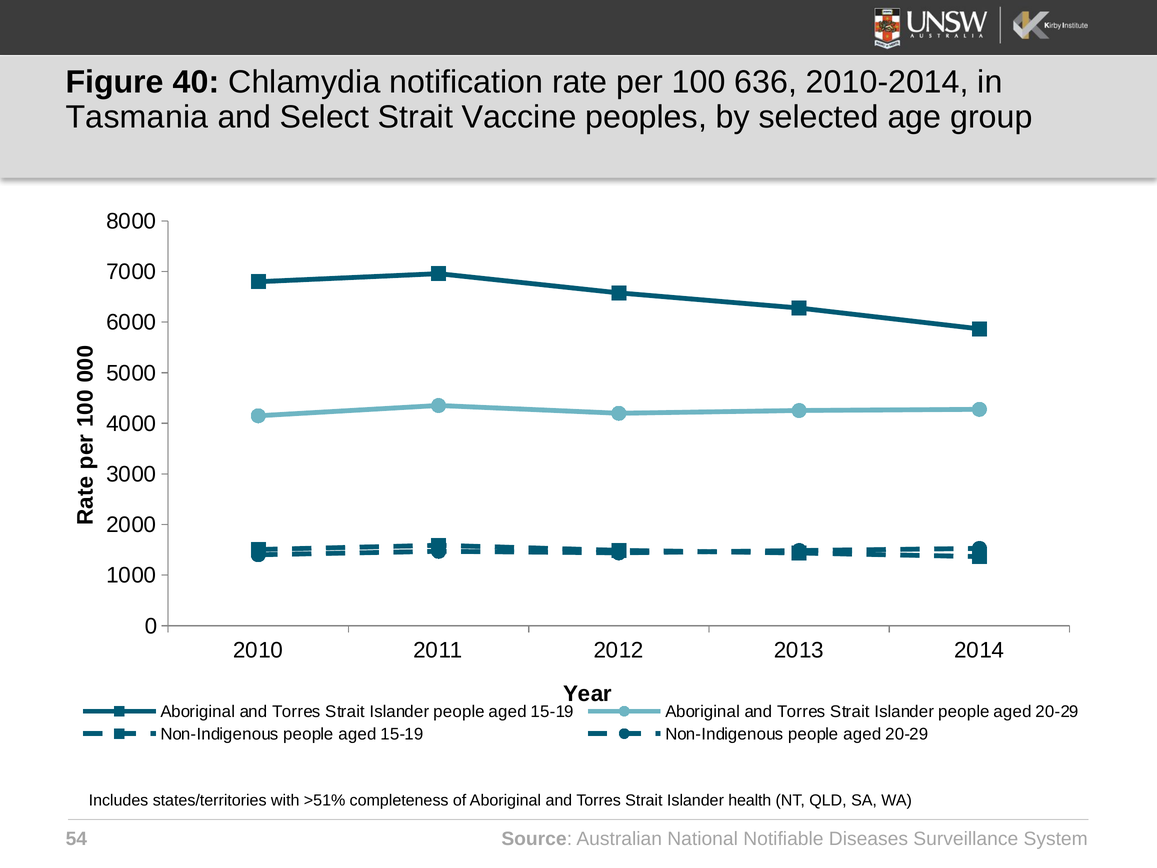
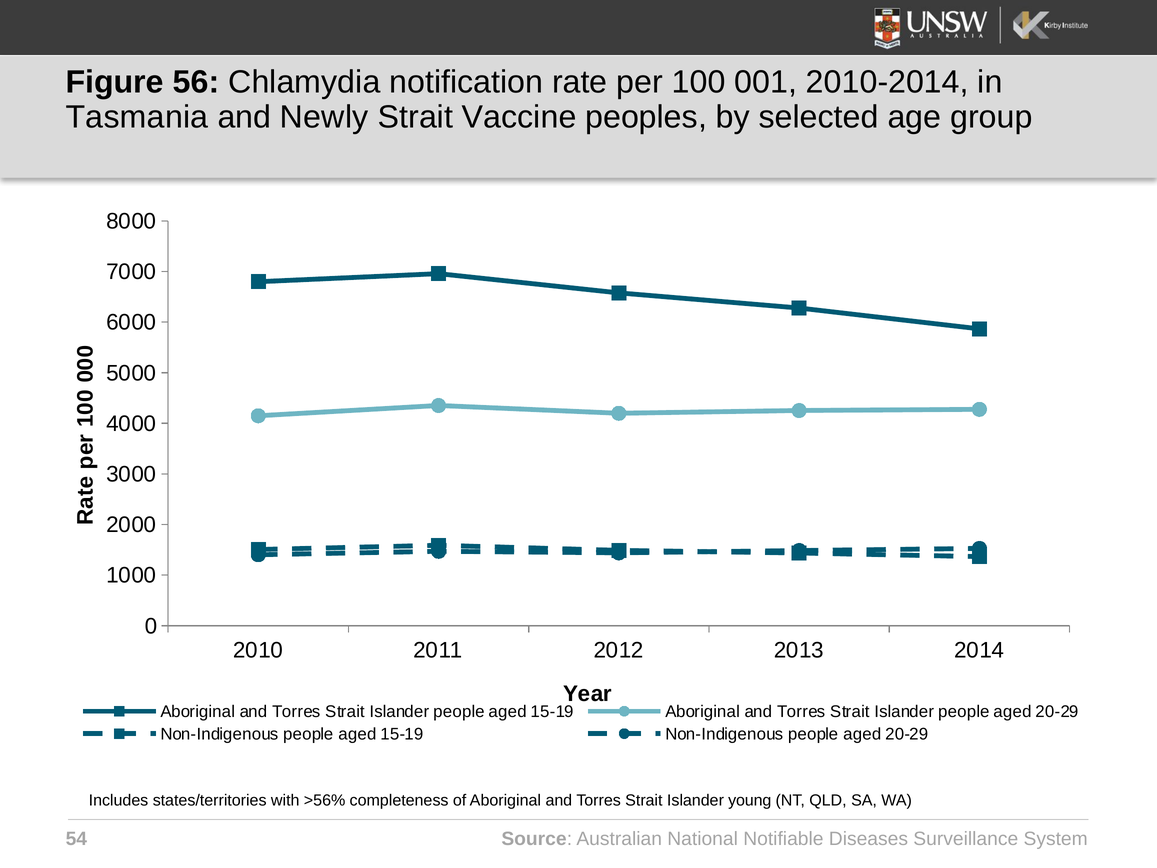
40: 40 -> 56
636: 636 -> 001
Select: Select -> Newly
>51%: >51% -> >56%
health: health -> young
